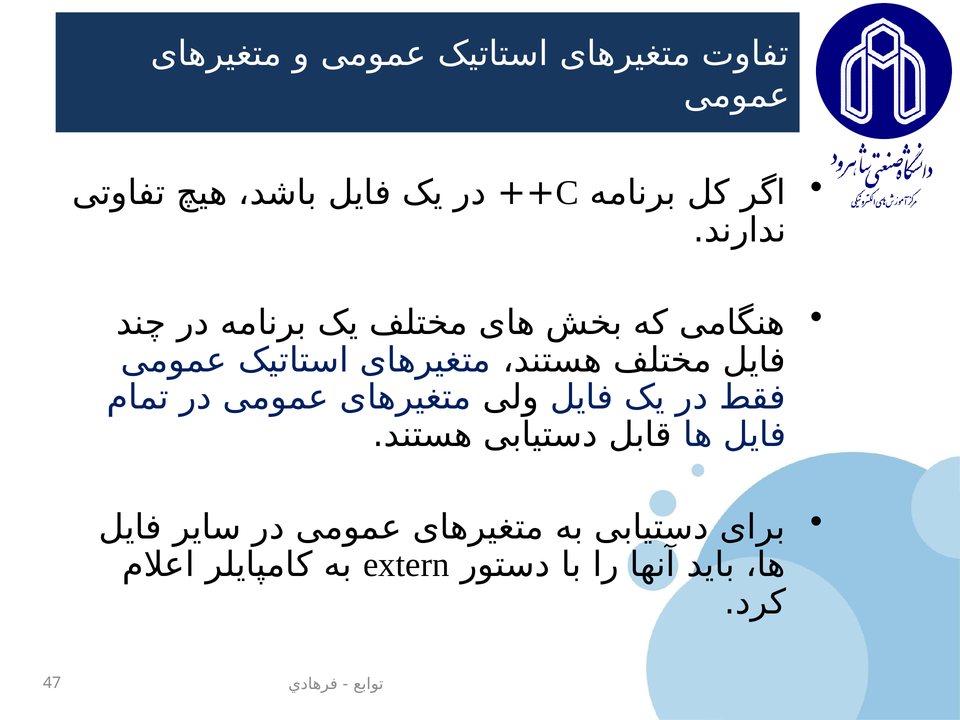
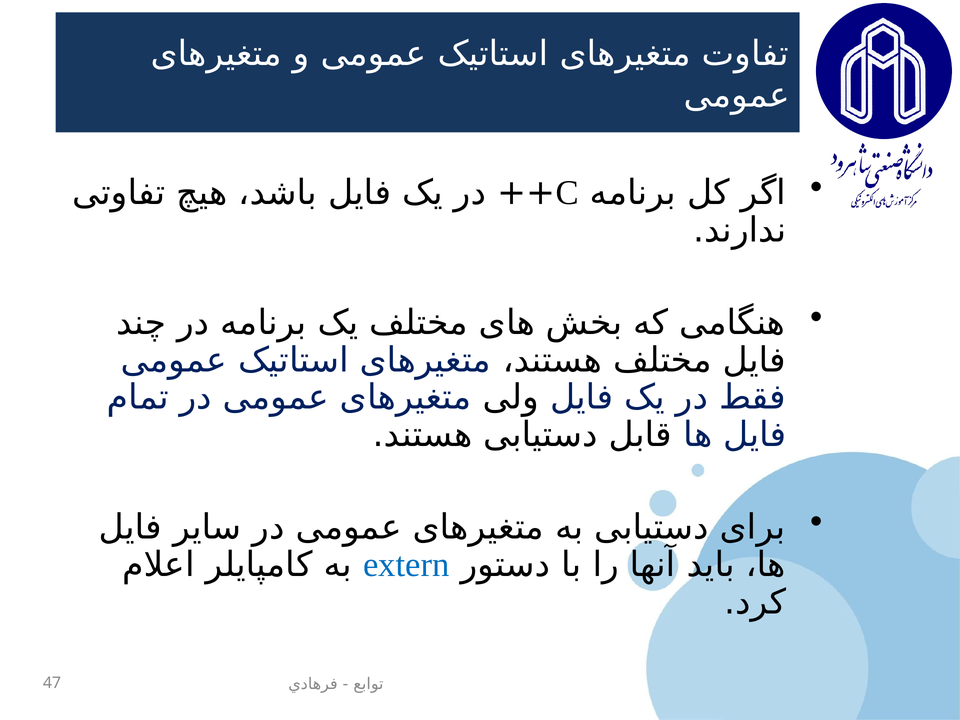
extern colour: black -> blue
